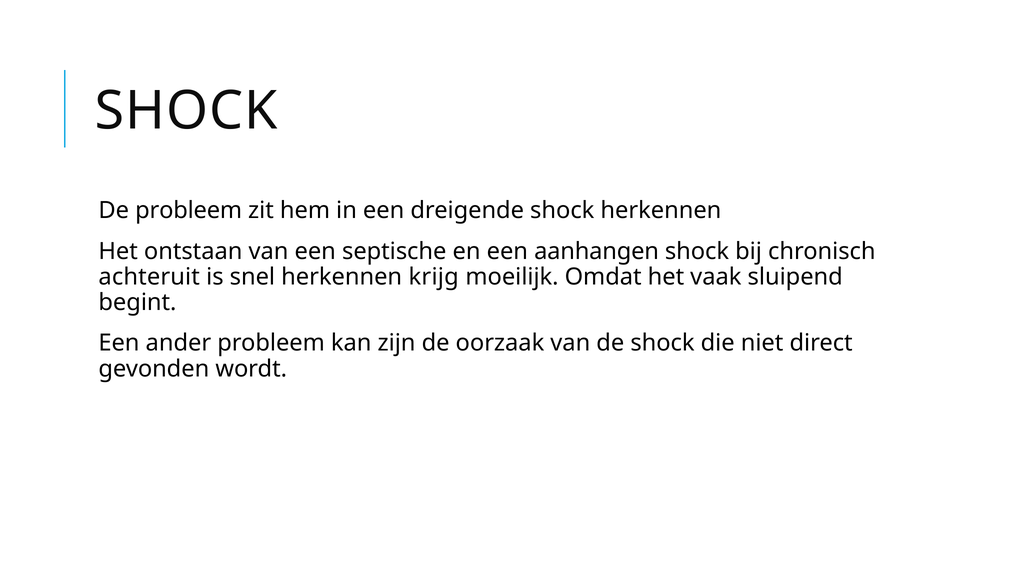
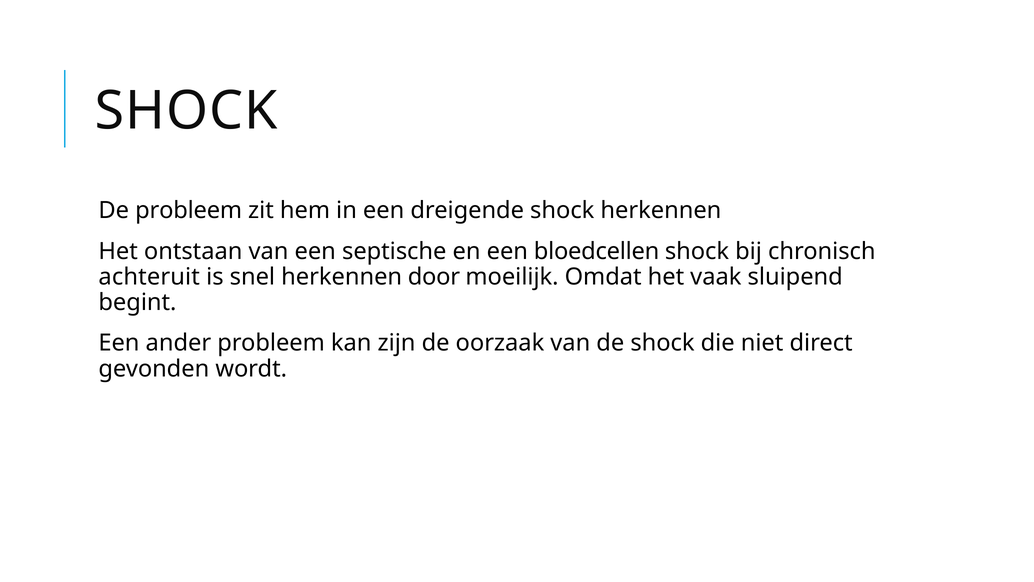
aanhangen: aanhangen -> bloedcellen
krijg: krijg -> door
